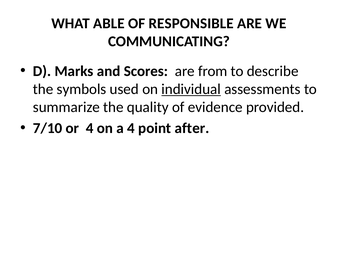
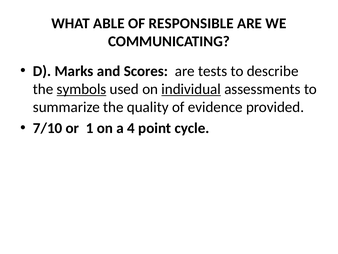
from: from -> tests
symbols underline: none -> present
or 4: 4 -> 1
after: after -> cycle
